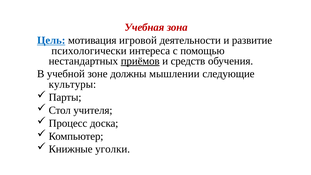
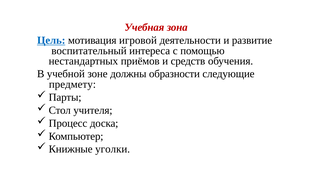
психологически: психологически -> воспитательный
приёмов underline: present -> none
мышлении: мышлении -> образности
культуры: культуры -> предмету
